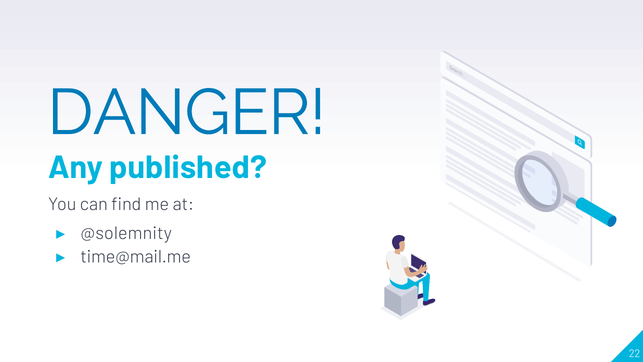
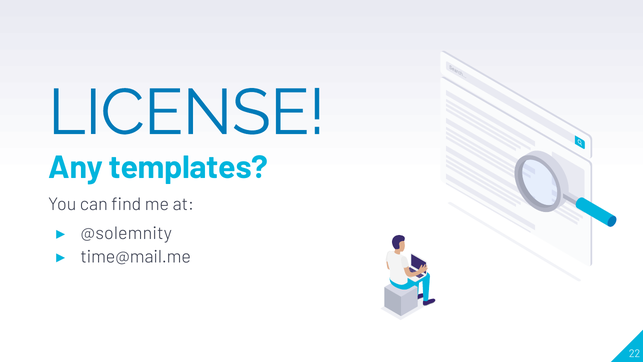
DANGER: DANGER -> LICENSE
published: published -> templates
